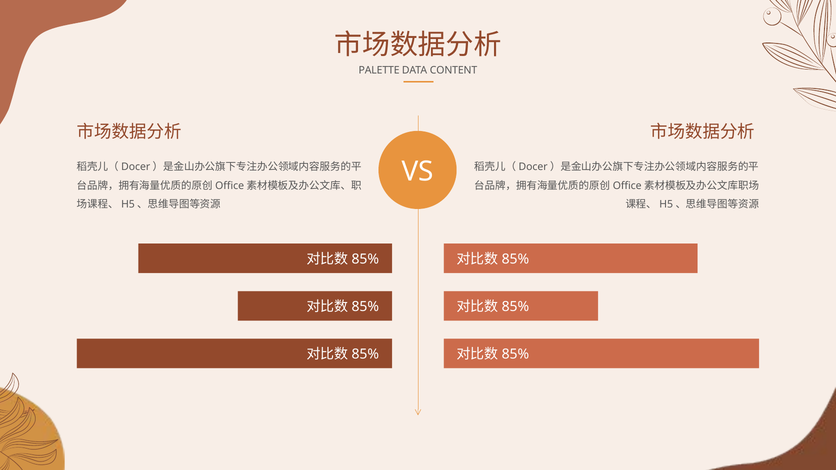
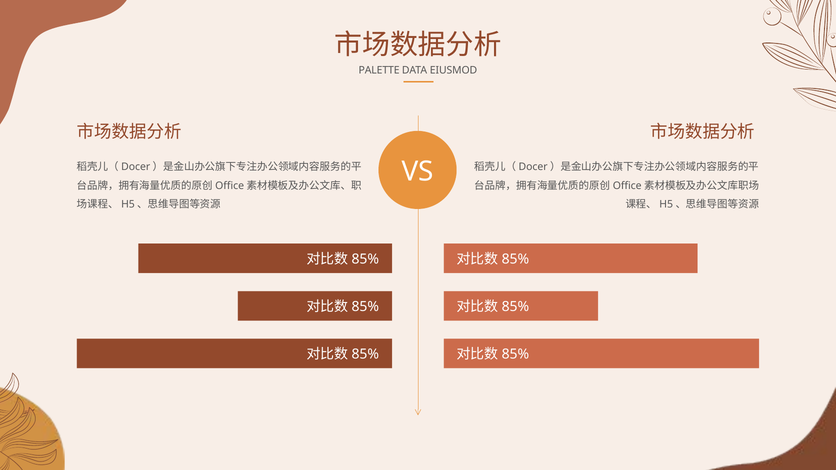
CONTENT: CONTENT -> EIUSMOD
